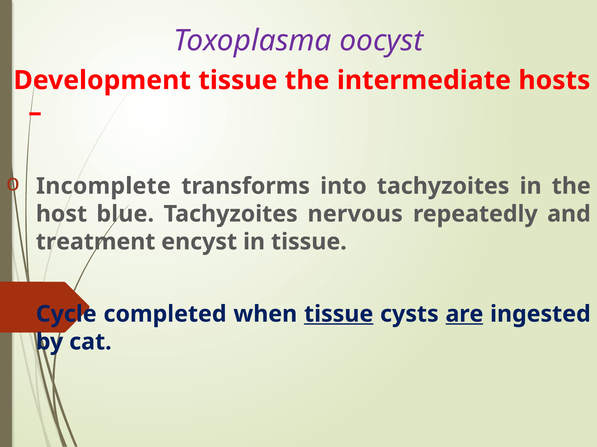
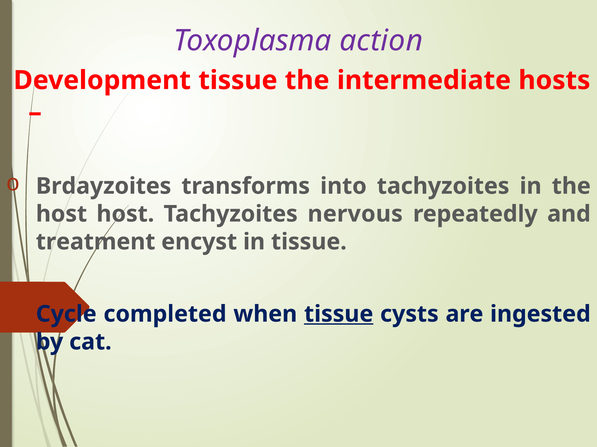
oocyst: oocyst -> action
Incomplete: Incomplete -> Brdayzoites
host blue: blue -> host
are underline: present -> none
